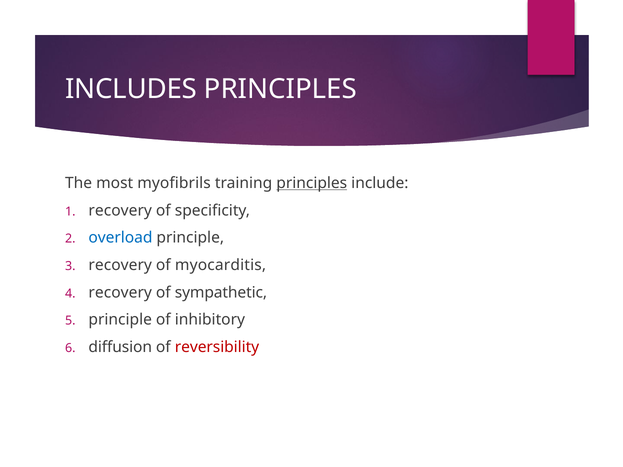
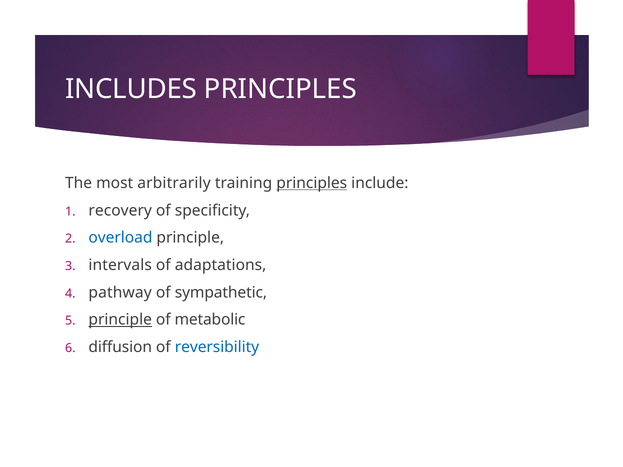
myofibrils: myofibrils -> arbitrarily
recovery at (120, 265): recovery -> intervals
myocarditis: myocarditis -> adaptations
recovery at (120, 293): recovery -> pathway
principle at (120, 320) underline: none -> present
inhibitory: inhibitory -> metabolic
reversibility colour: red -> blue
